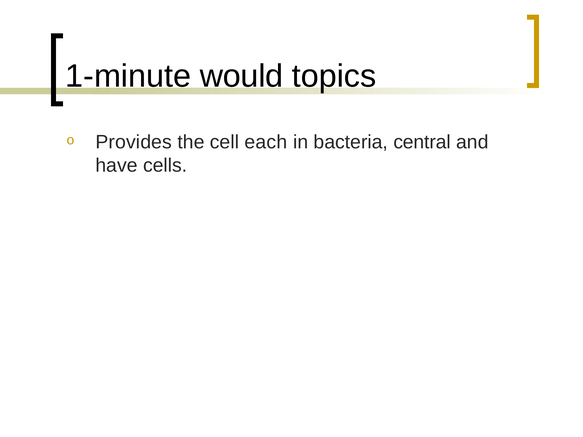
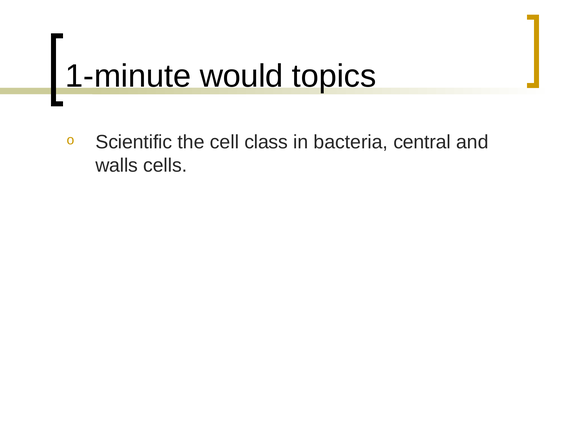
Provides: Provides -> Scientific
each: each -> class
have: have -> walls
